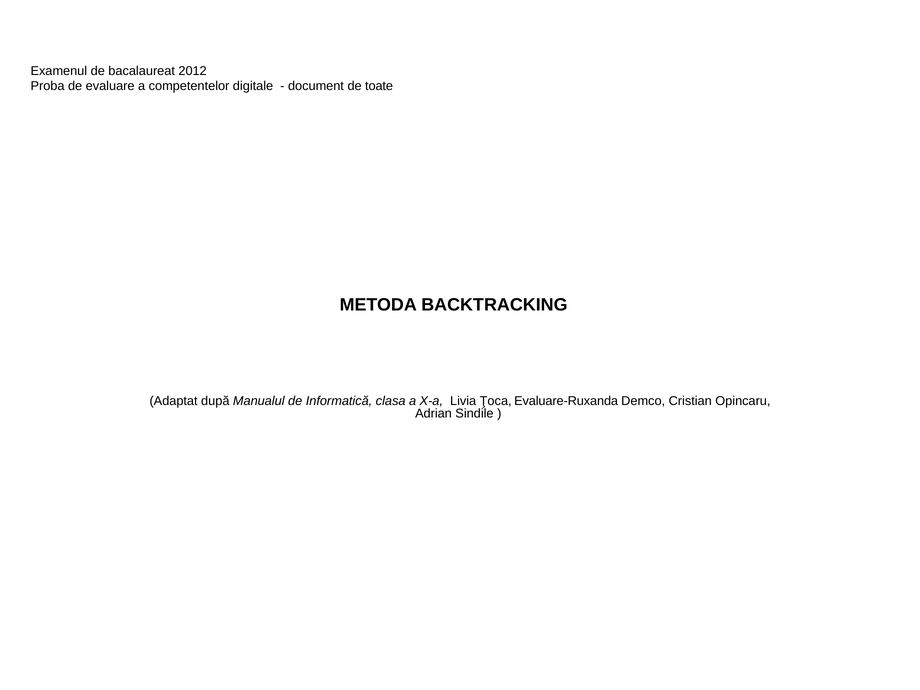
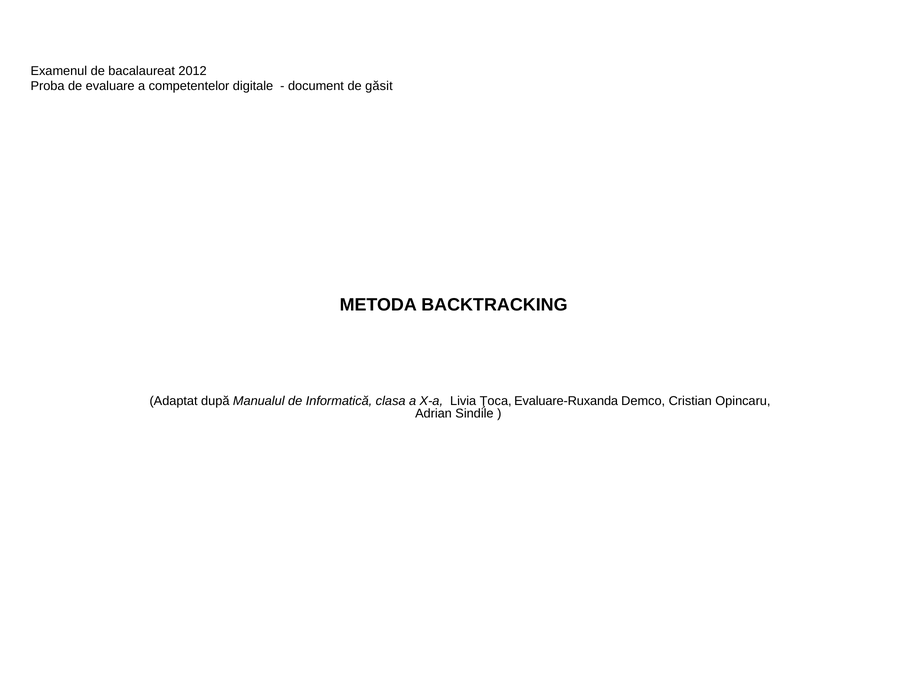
toate: toate -> găsit
